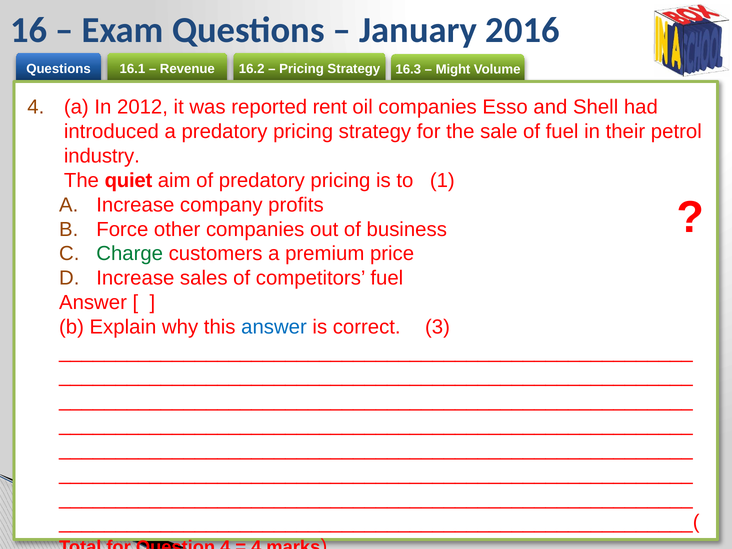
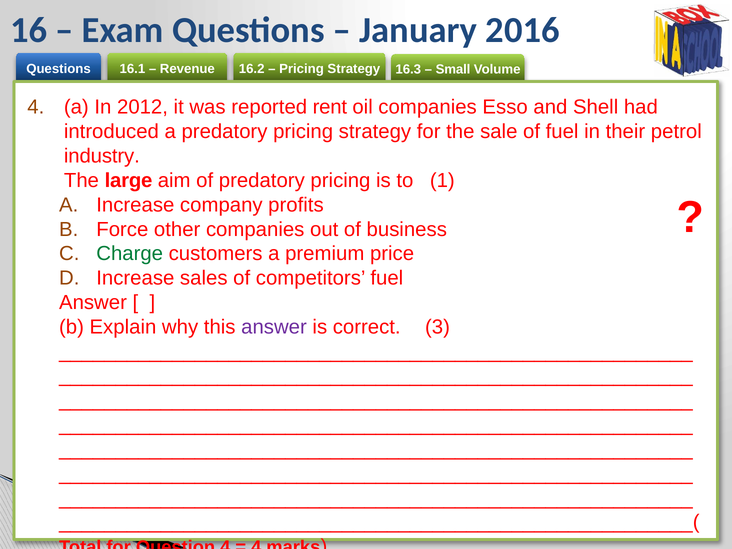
Might: Might -> Small
quiet: quiet -> large
answer at (274, 327) colour: blue -> purple
